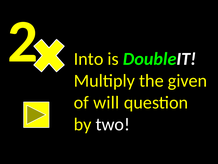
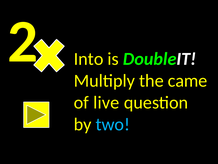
given: given -> came
will: will -> live
two colour: white -> light blue
